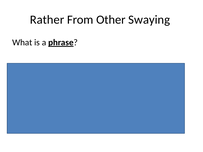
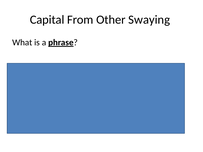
Rather: Rather -> Capital
